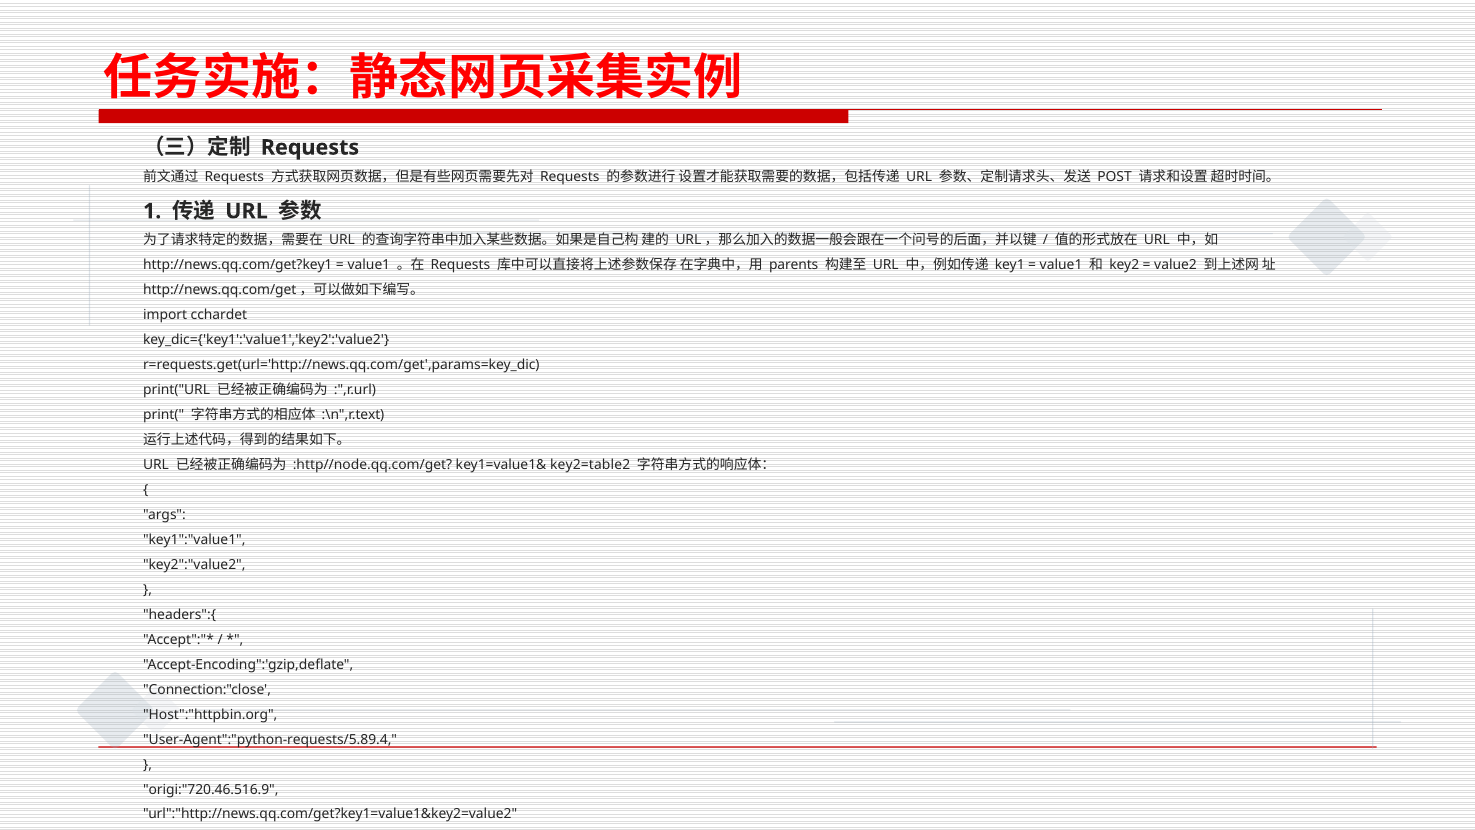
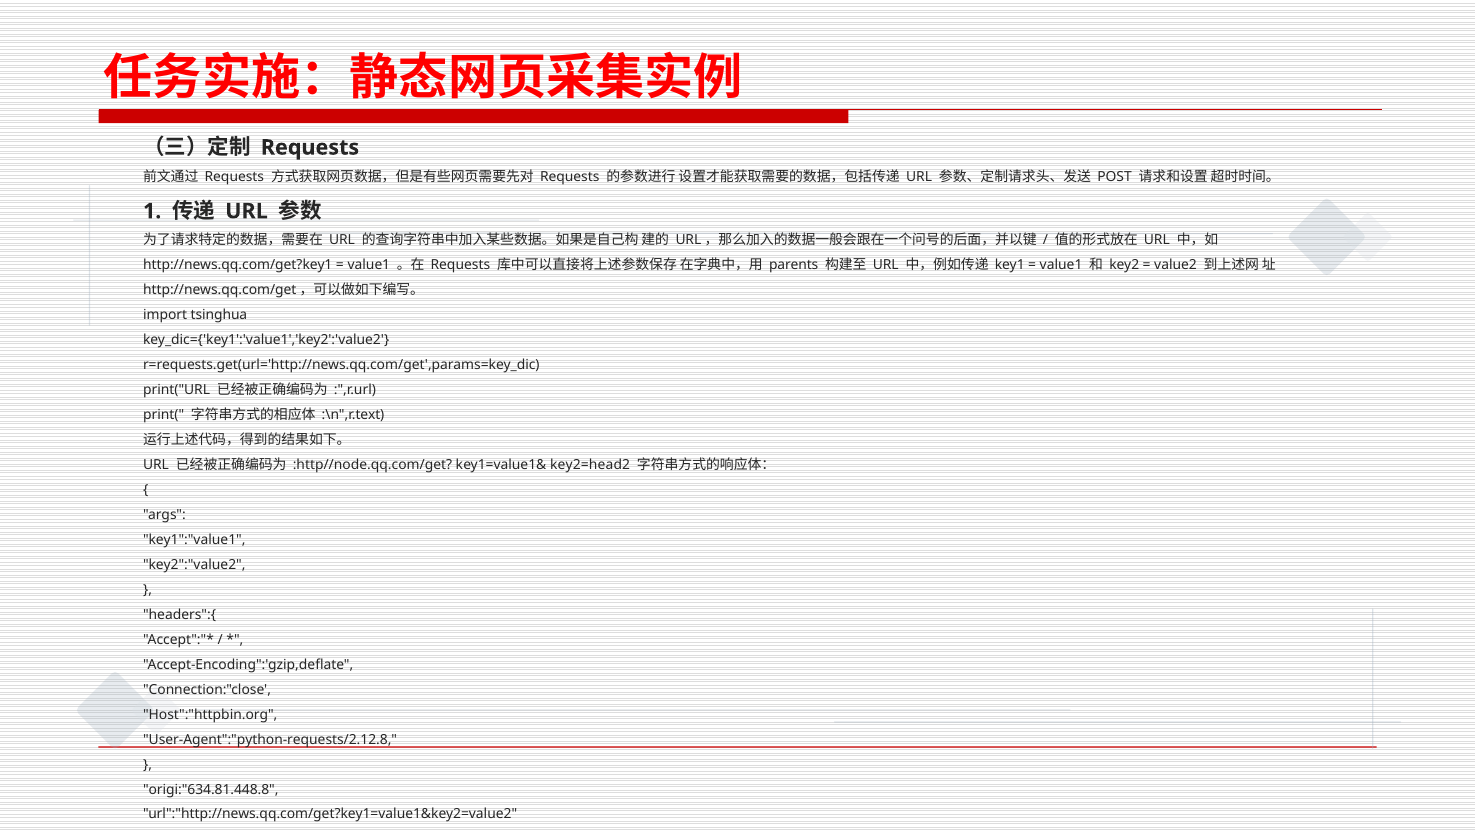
cchardet: cchardet -> tsinghua
key2=table2: key2=table2 -> key2=head2
User-Agent":"python-requests/5.89.4: User-Agent":"python-requests/5.89.4 -> User-Agent":"python-requests/2.12.8
origi:"720.46.516.9: origi:"720.46.516.9 -> origi:"634.81.448.8
